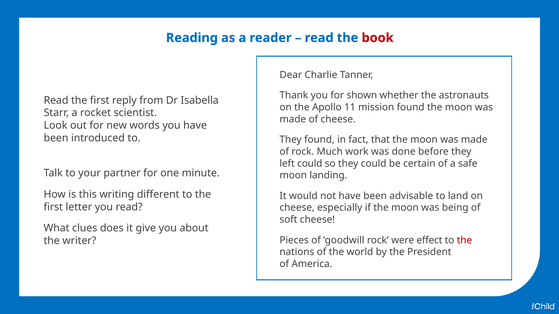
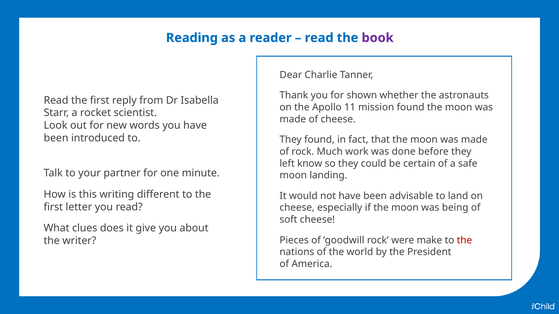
book colour: red -> purple
left could: could -> know
effect: effect -> make
